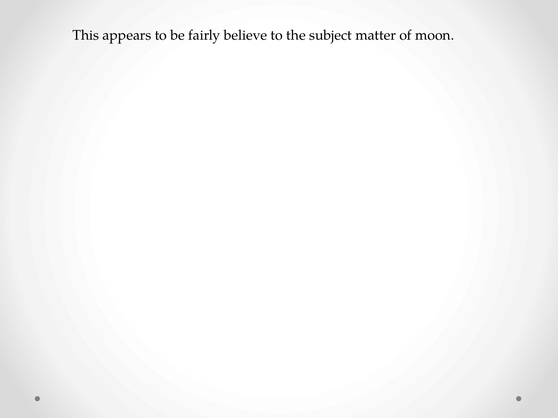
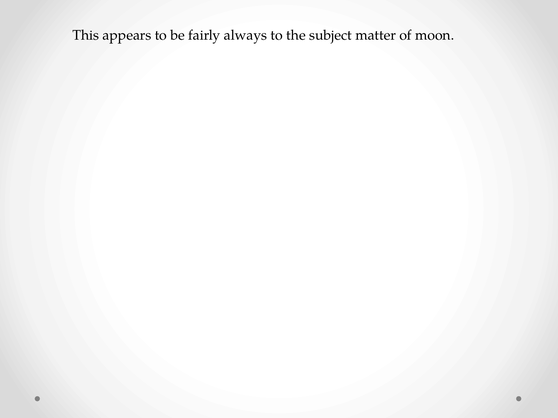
believe: believe -> always
